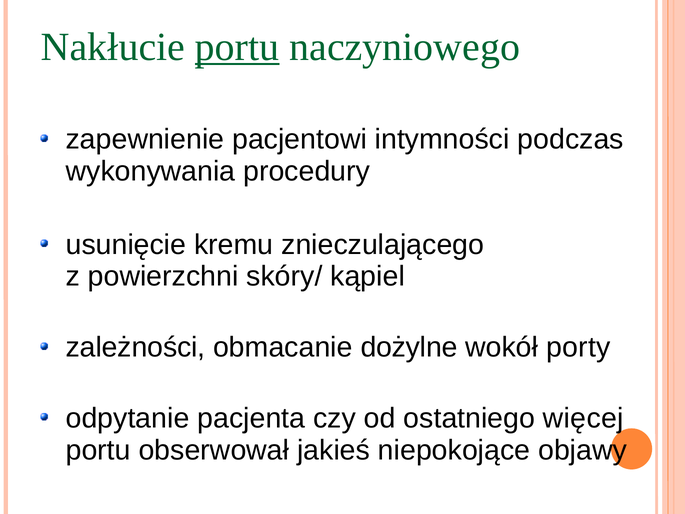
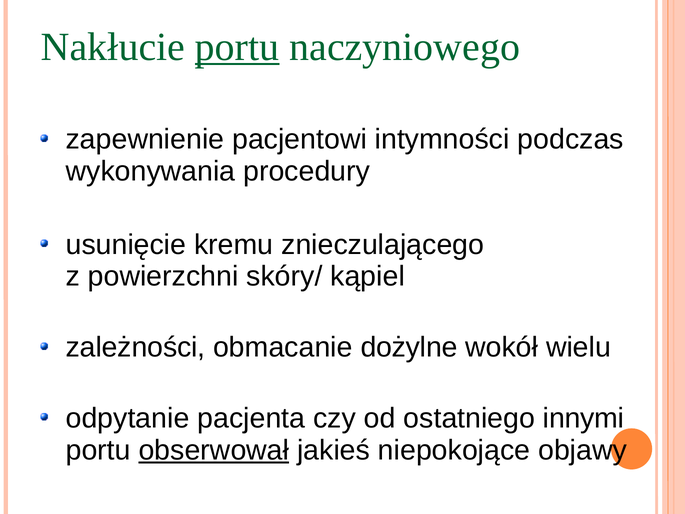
porty: porty -> wielu
więcej: więcej -> innymi
obserwował underline: none -> present
